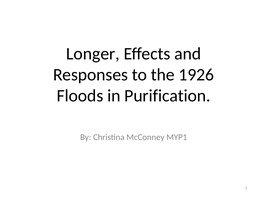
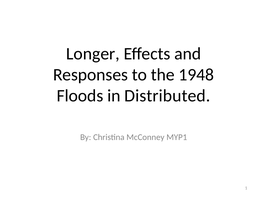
1926: 1926 -> 1948
Purification: Purification -> Distributed
